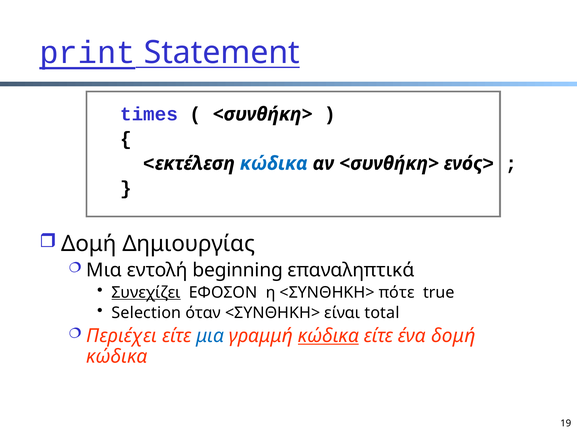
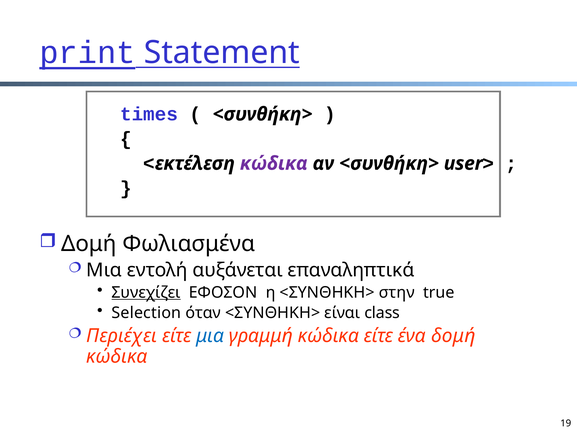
κώδικα at (274, 163) colour: blue -> purple
ενός: ενός -> user
Δημιουργίας: Δημιουργίας -> Φωλιασμένα
beginning: beginning -> αυξάνεται
πότε: πότε -> στην
total: total -> class
κώδικα at (328, 336) underline: present -> none
